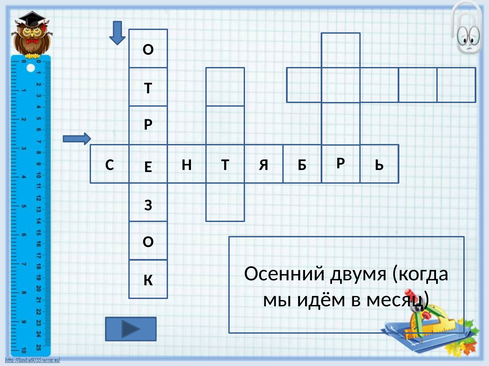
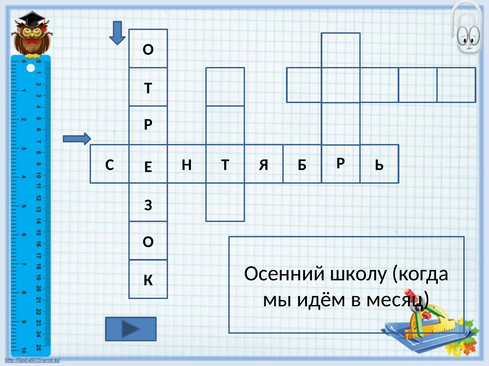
двумя: двумя -> школу
